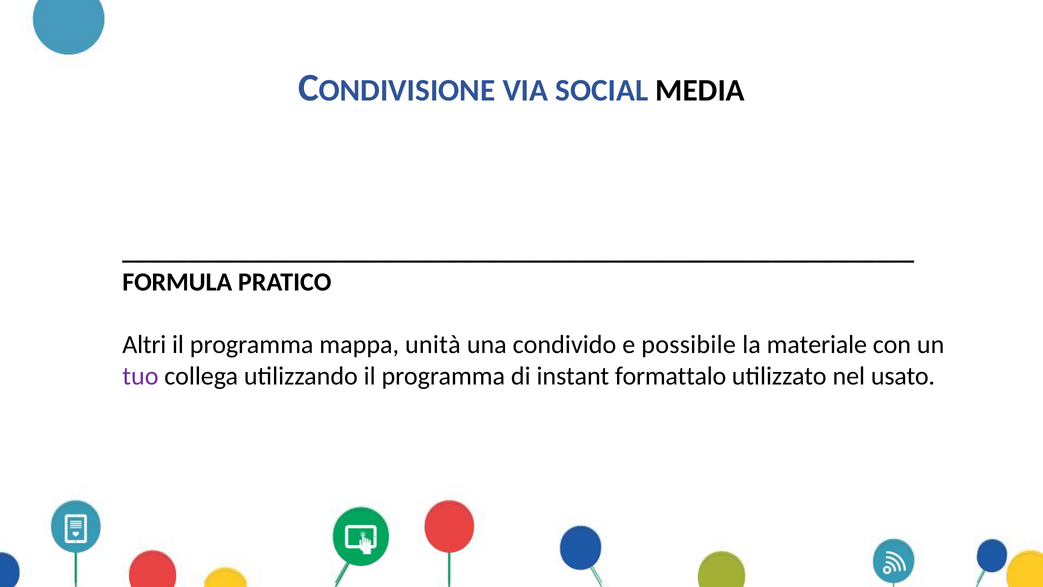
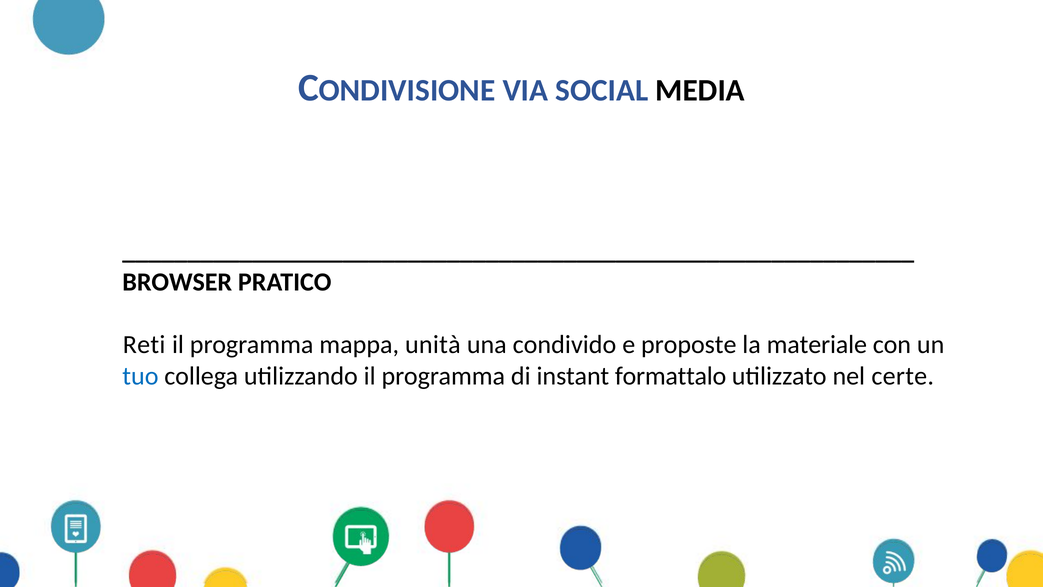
FORMULA: FORMULA -> BROWSER
Altri: Altri -> Reti
possibile: possibile -> proposte
tuo colour: purple -> blue
usato: usato -> certe
